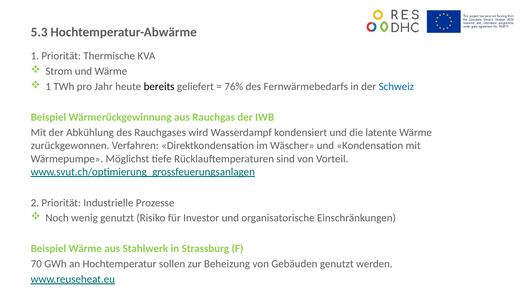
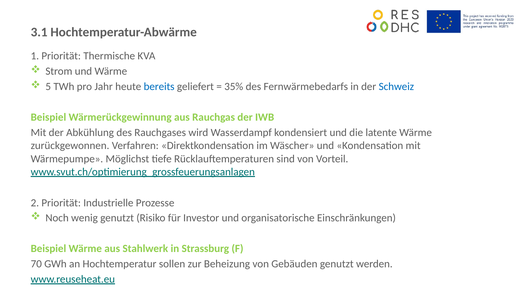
5.3: 5.3 -> 3.1
1 at (48, 87): 1 -> 5
bereits colour: black -> blue
76%: 76% -> 35%
